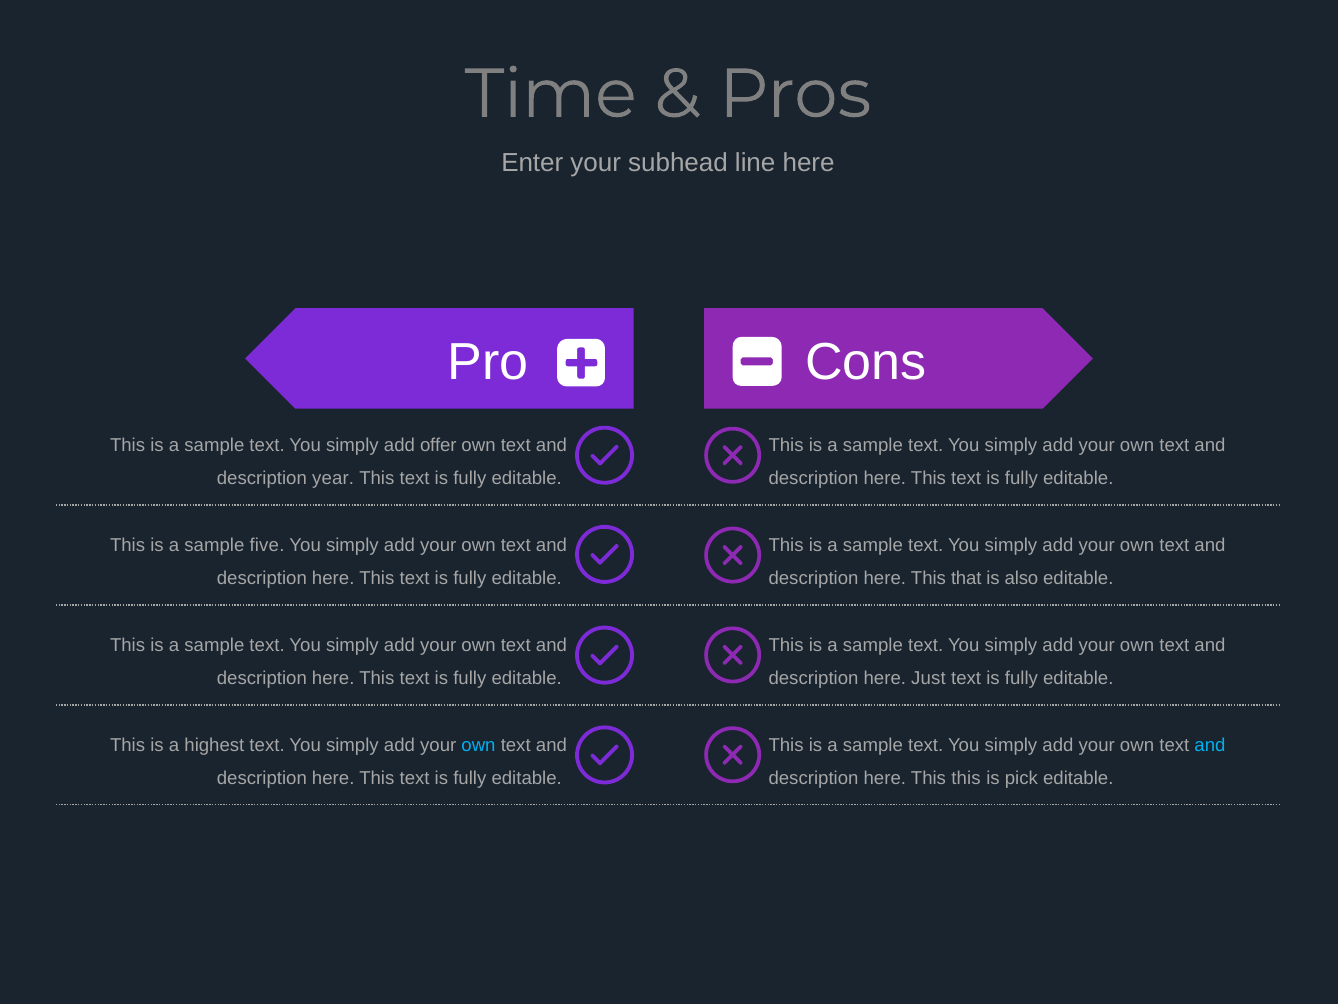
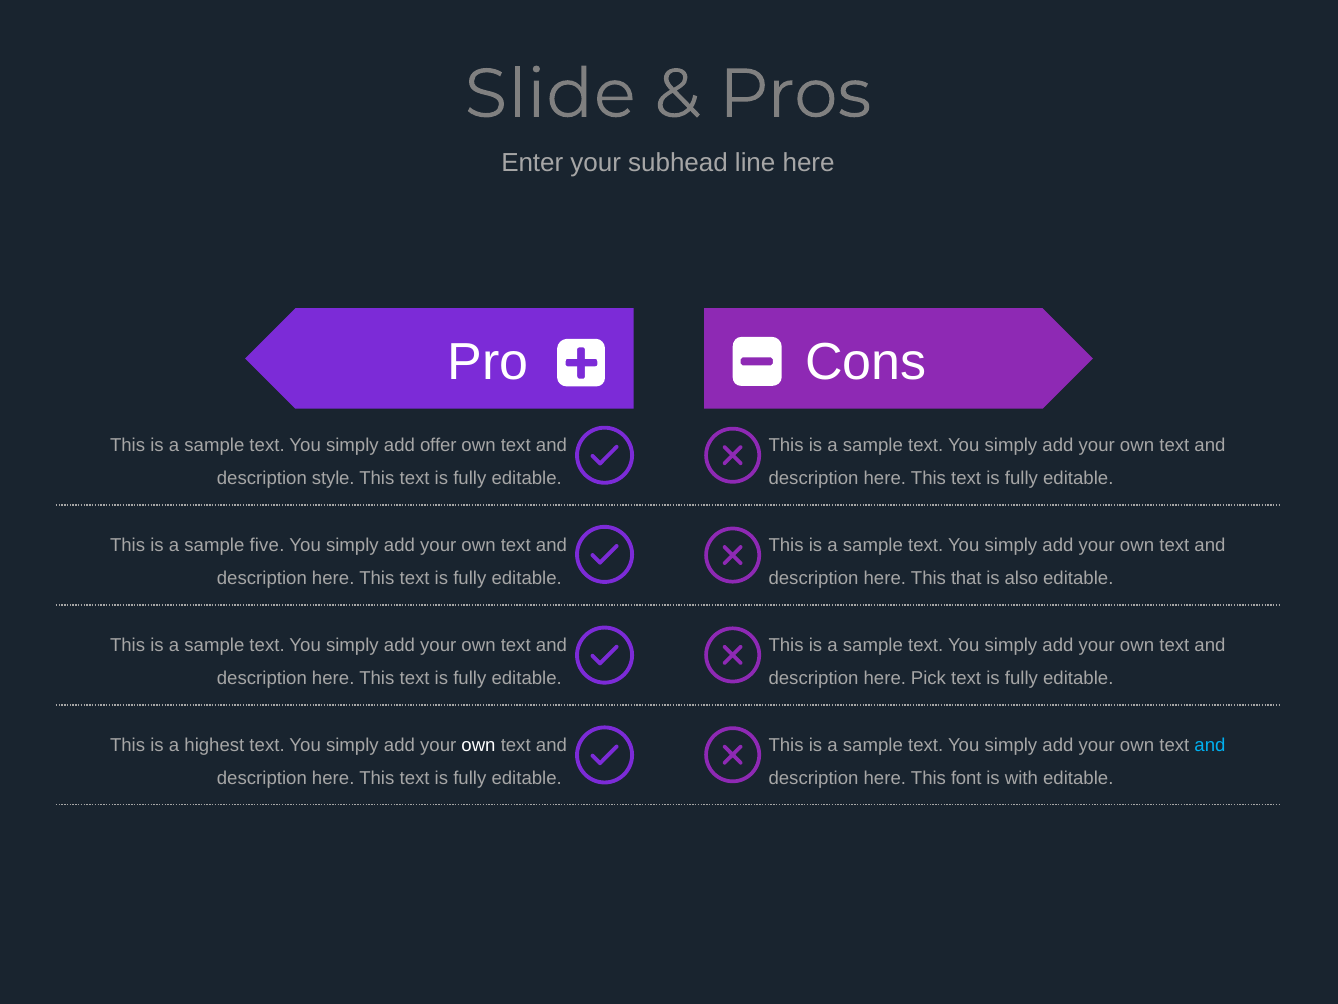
Time: Time -> Slide
year: year -> style
Just: Just -> Pick
own at (478, 745) colour: light blue -> white
This this: this -> font
pick: pick -> with
